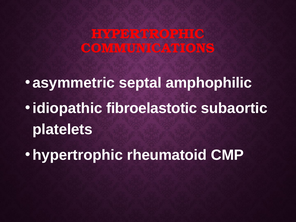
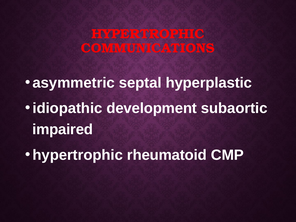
amphophilic: amphophilic -> hyperplastic
fibroelastotic: fibroelastotic -> development
platelets: platelets -> impaired
